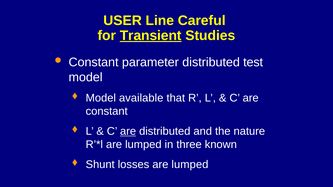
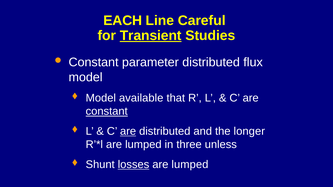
USER: USER -> EACH
test: test -> flux
constant at (107, 111) underline: none -> present
nature: nature -> longer
known: known -> unless
losses underline: none -> present
